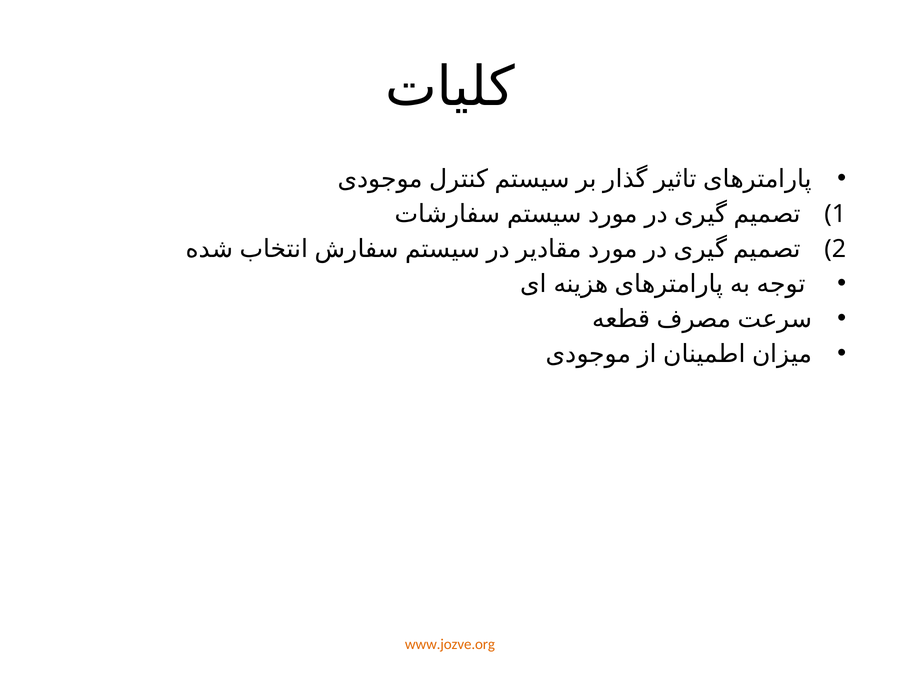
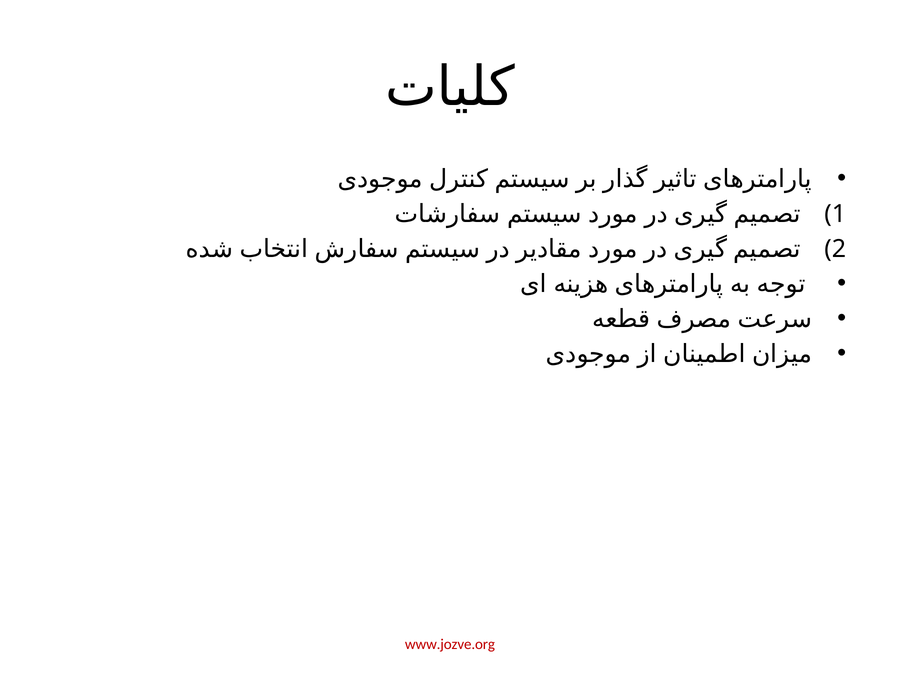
www.jozve.org colour: orange -> red
